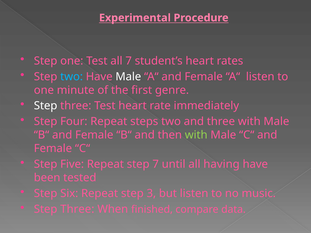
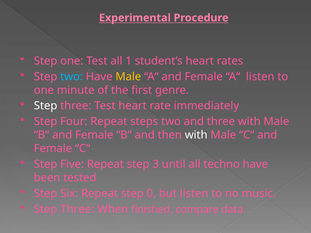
all 7: 7 -> 1
Male at (128, 77) colour: white -> yellow
with at (196, 135) colour: light green -> white
step 7: 7 -> 3
having: having -> techno
3: 3 -> 0
